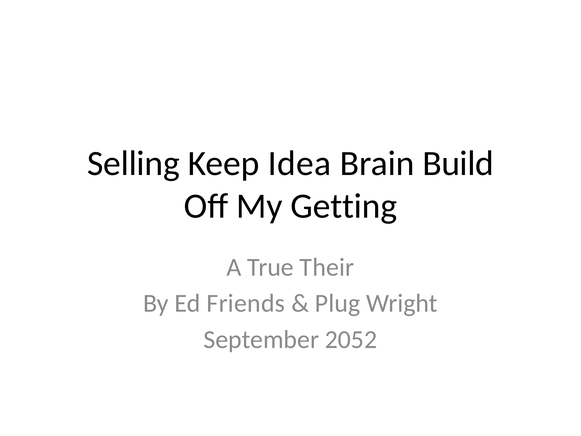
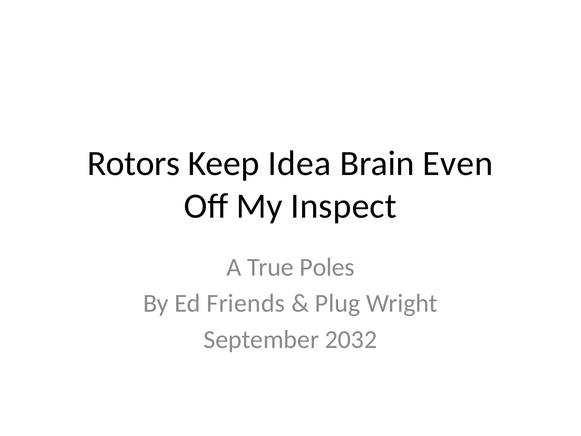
Selling: Selling -> Rotors
Build: Build -> Even
Getting: Getting -> Inspect
Their: Their -> Poles
2052: 2052 -> 2032
